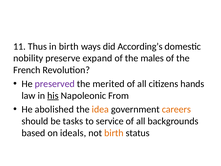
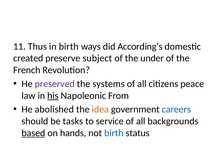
nobility: nobility -> created
expand: expand -> subject
males: males -> under
merited: merited -> systems
hands: hands -> peace
careers colour: orange -> blue
based underline: none -> present
ideals: ideals -> hands
birth at (114, 133) colour: orange -> blue
